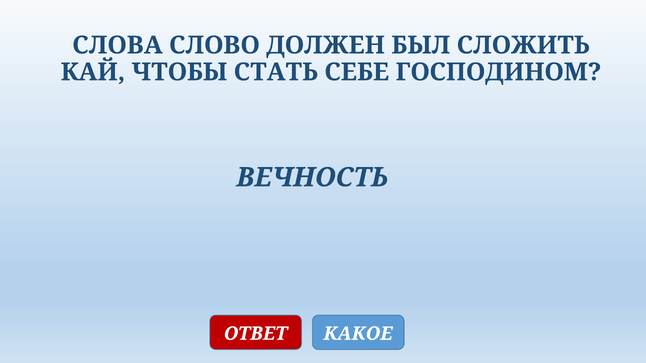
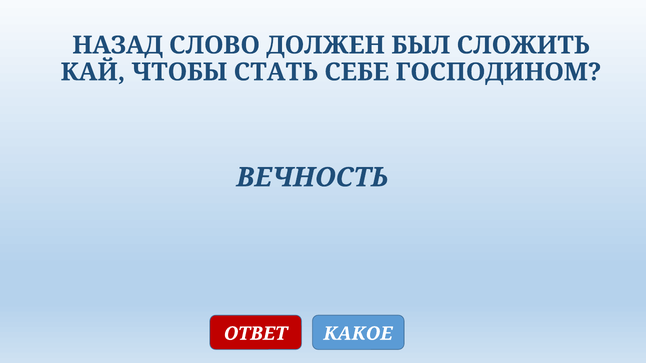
СЛОВА: СЛОВА -> НАЗАД
